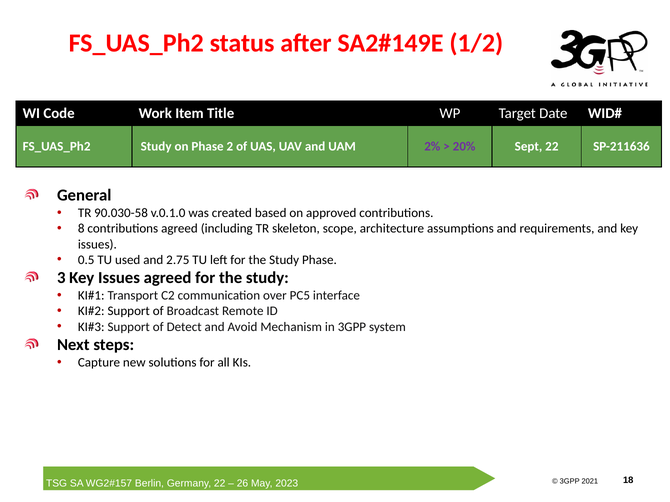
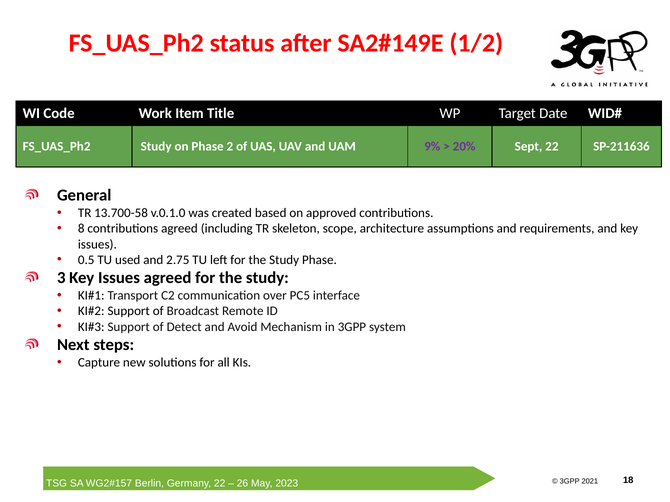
2%: 2% -> 9%
90.030-58: 90.030-58 -> 13.700-58
